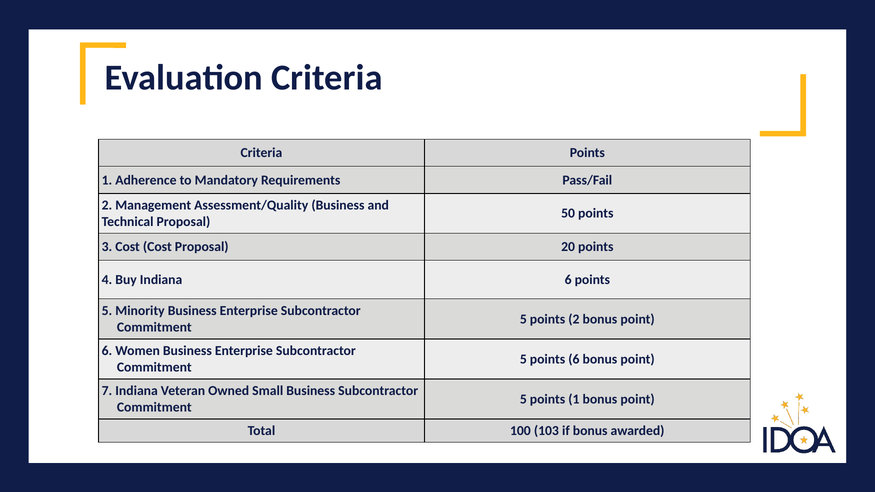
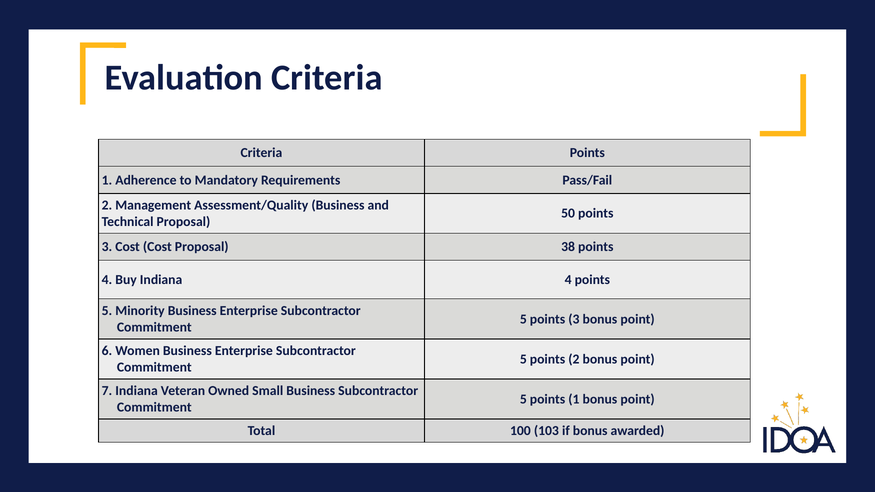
20: 20 -> 38
Indiana 6: 6 -> 4
5 points 2: 2 -> 3
points 6: 6 -> 2
